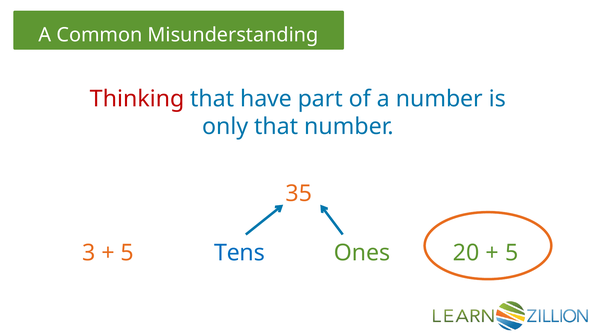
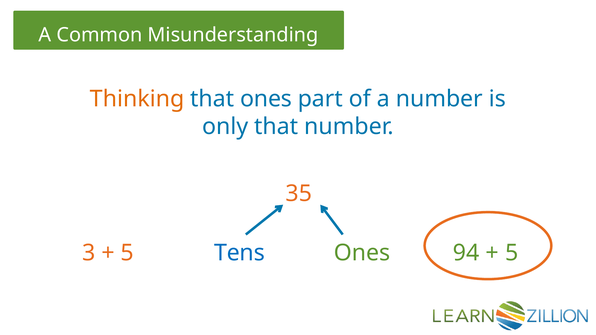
Thinking colour: red -> orange
that have: have -> ones
20: 20 -> 94
